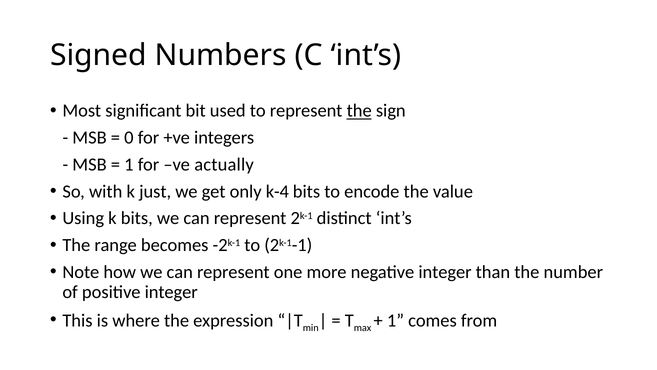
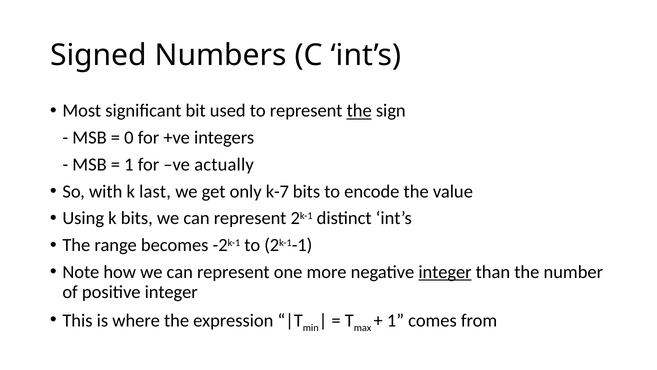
just: just -> last
k-4: k-4 -> k-7
integer at (445, 272) underline: none -> present
